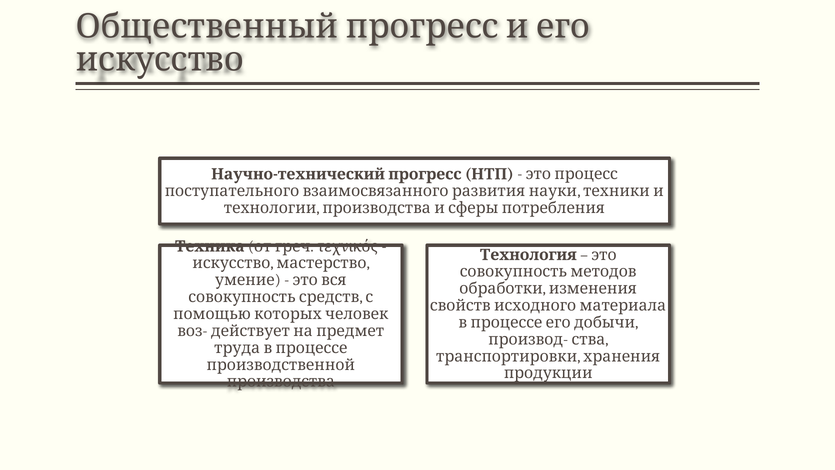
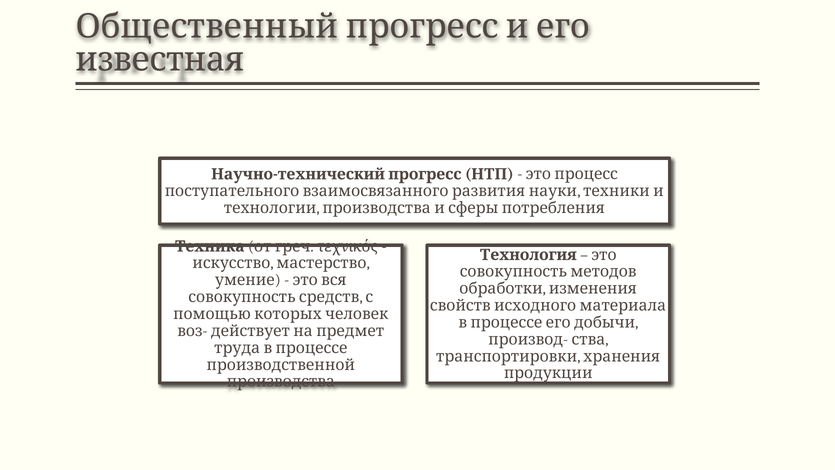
искусство at (160, 59): искусство -> известная
